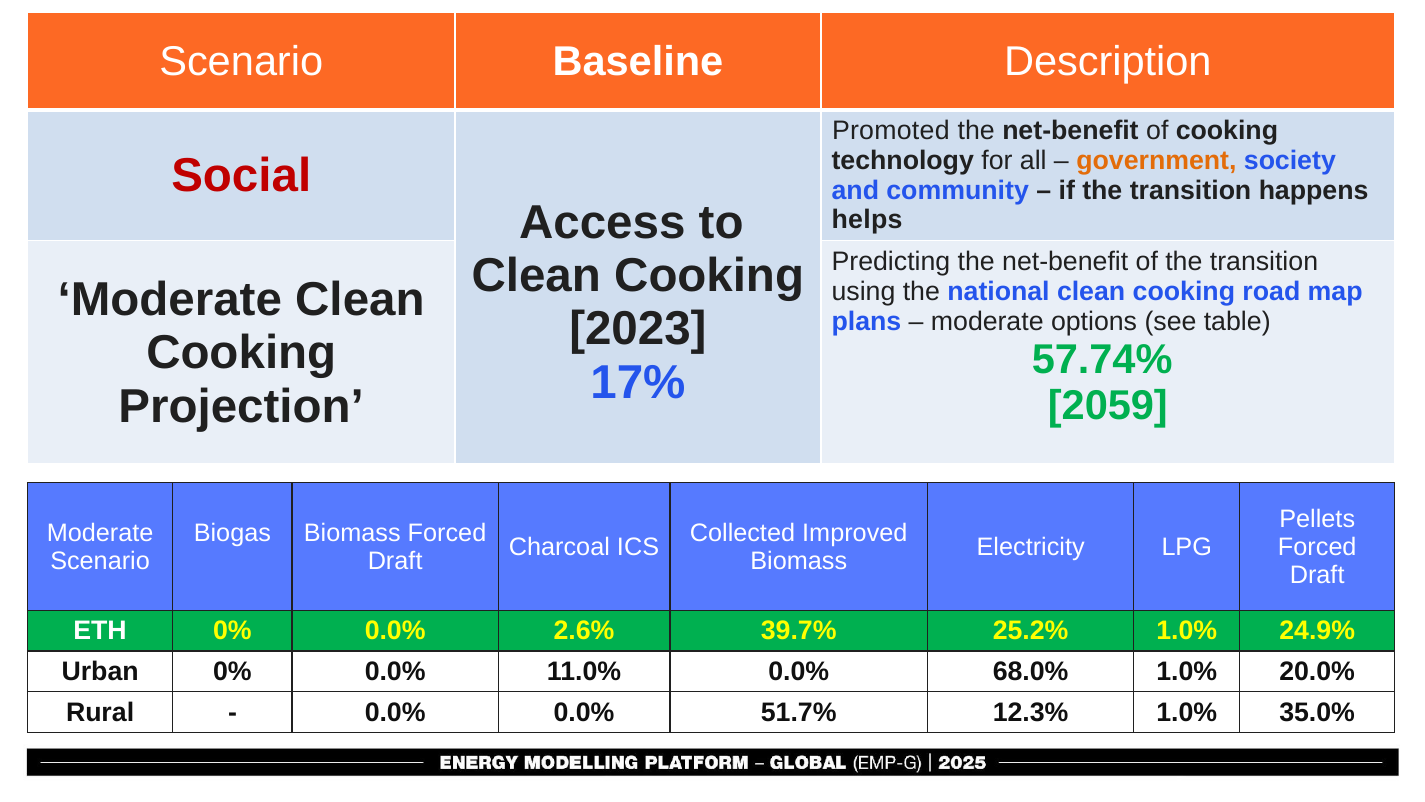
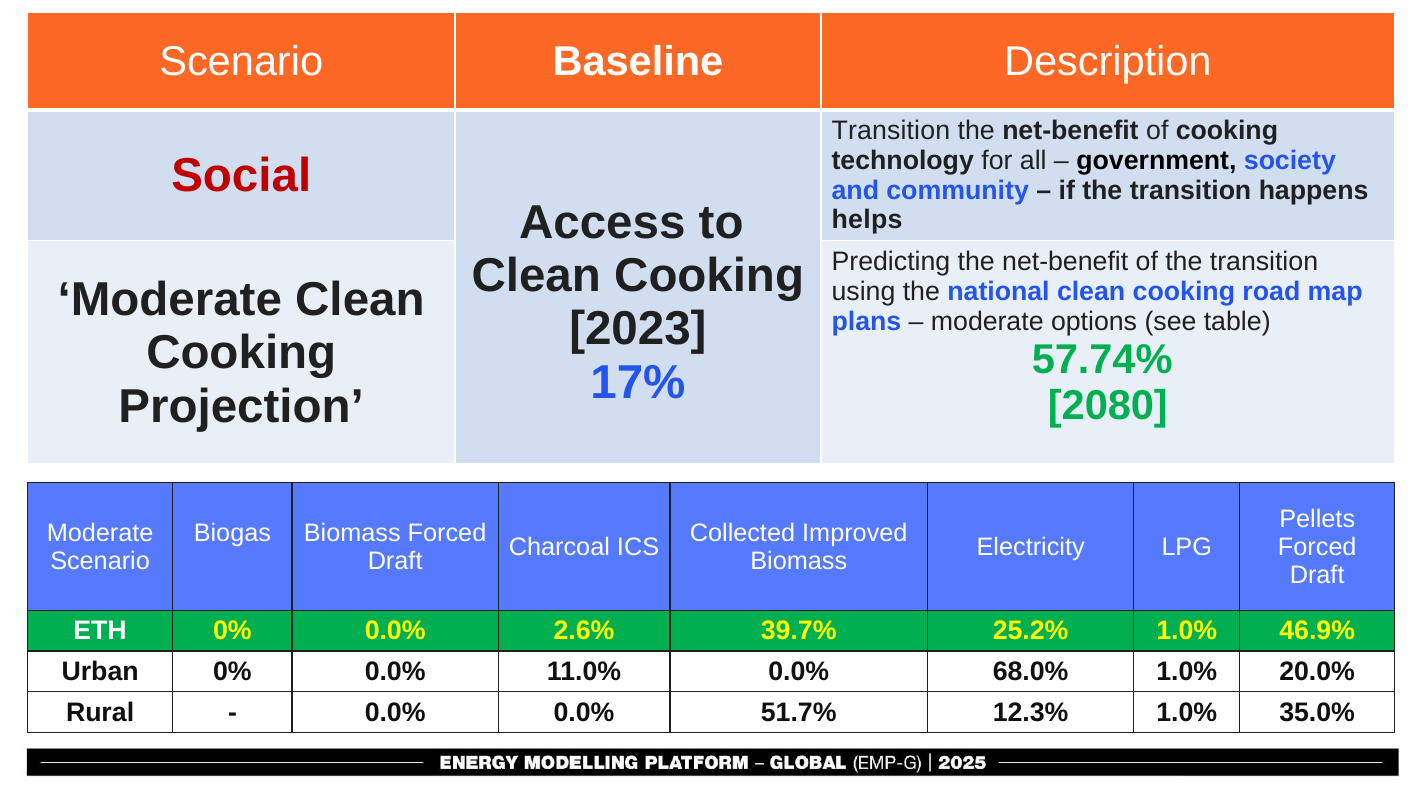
Promoted at (891, 130): Promoted -> Transition
government colour: orange -> black
2059: 2059 -> 2080
24.9%: 24.9% -> 46.9%
